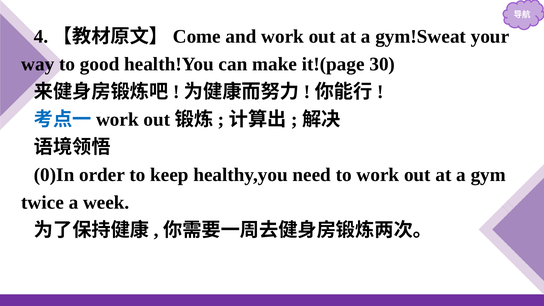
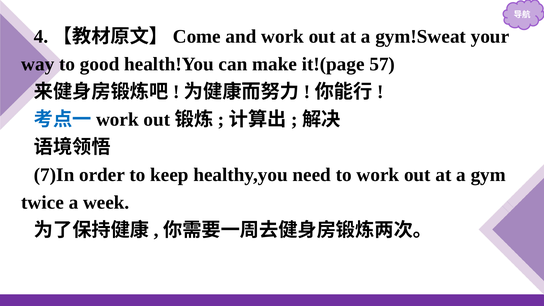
30: 30 -> 57
0)In: 0)In -> 7)In
